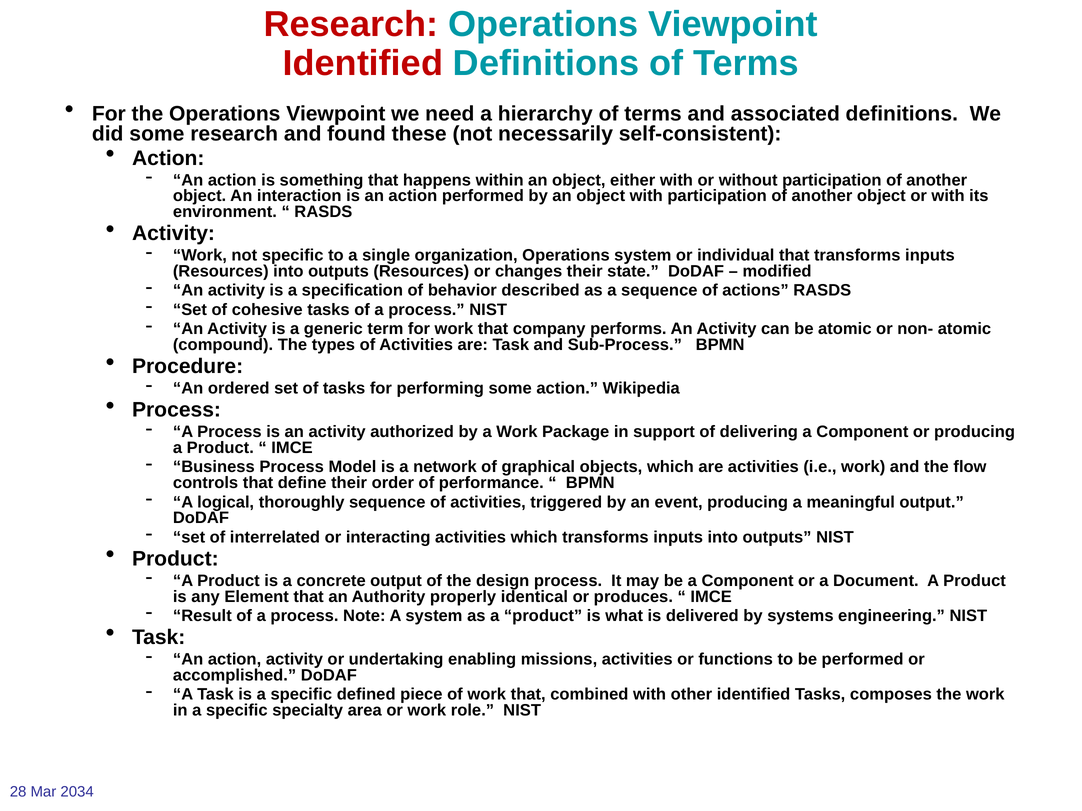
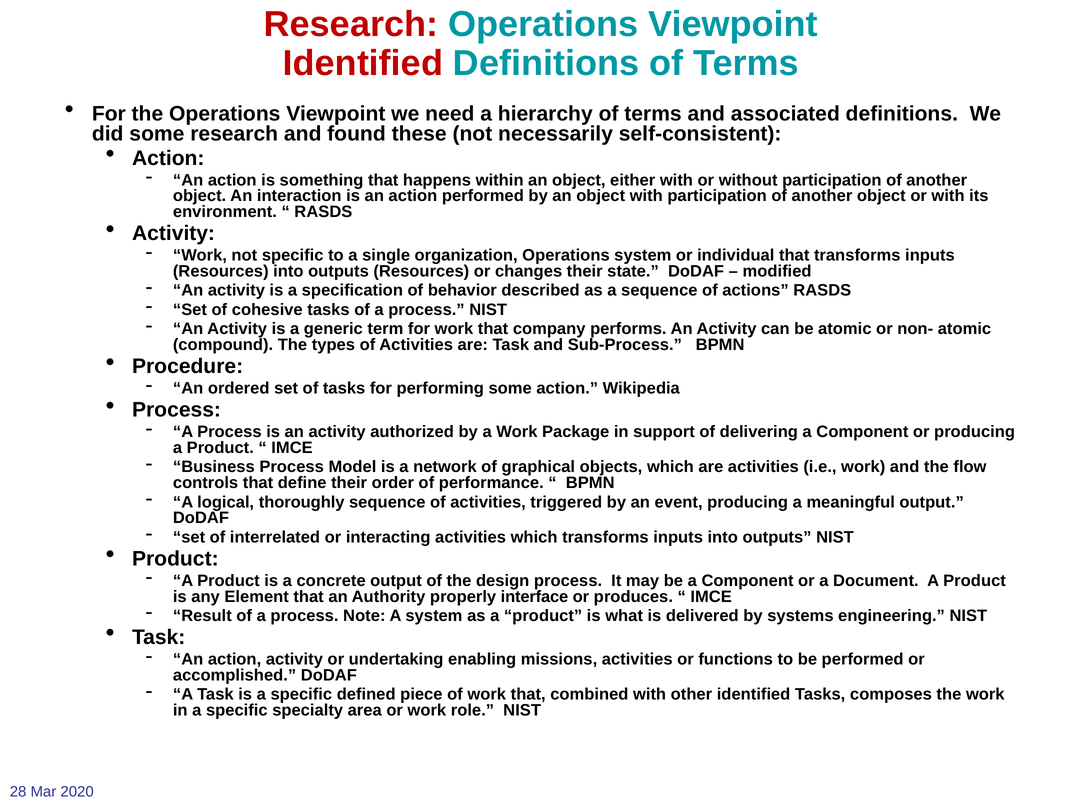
identical: identical -> interface
2034: 2034 -> 2020
